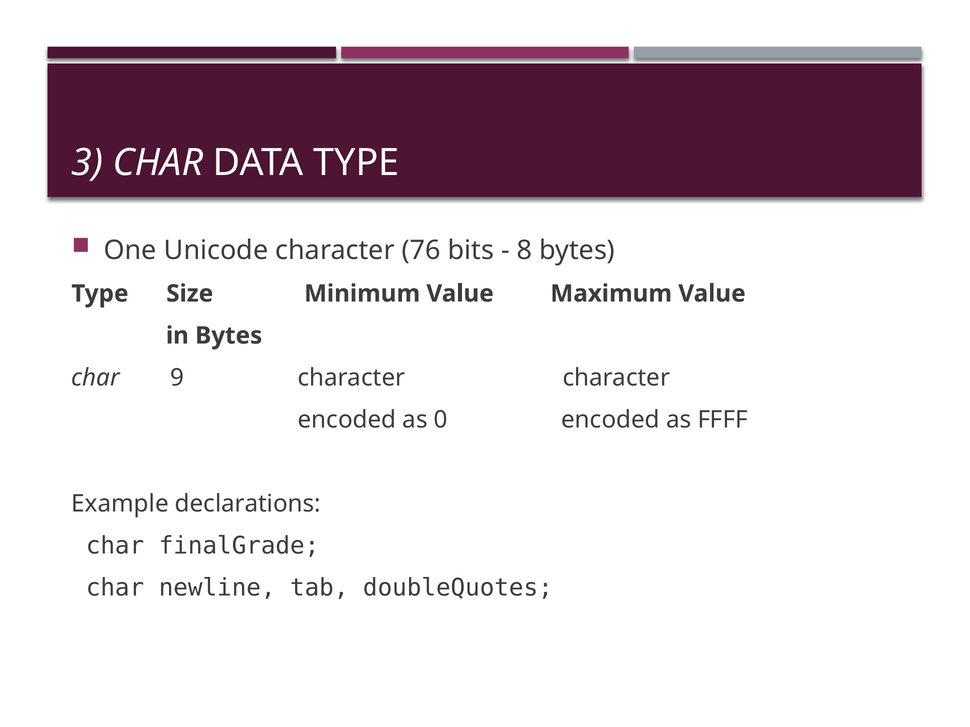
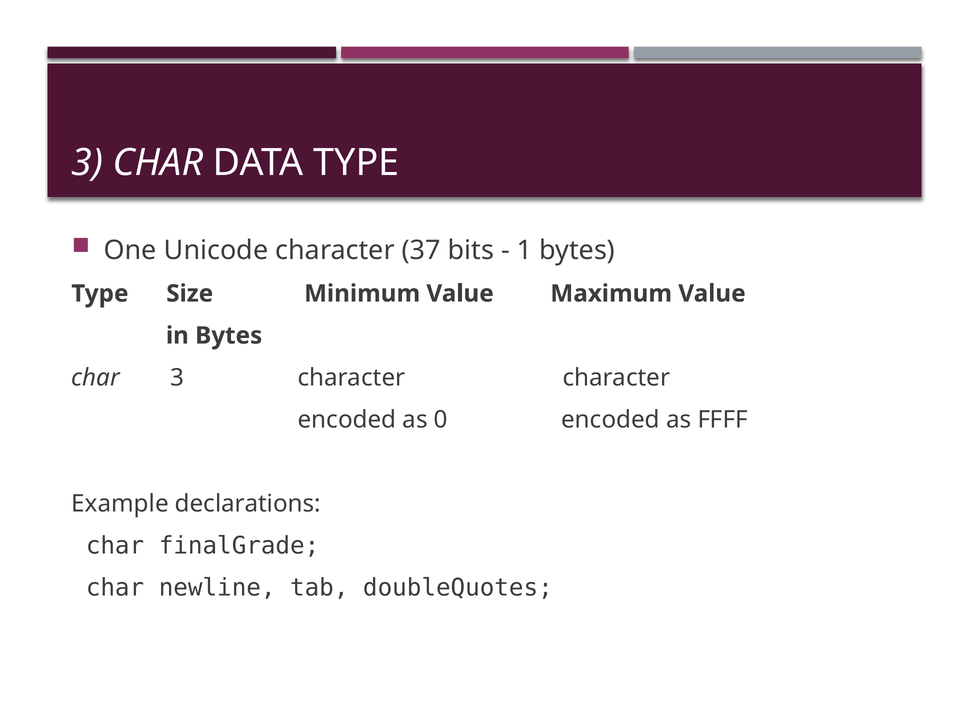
76: 76 -> 37
8: 8 -> 1
char 9: 9 -> 3
